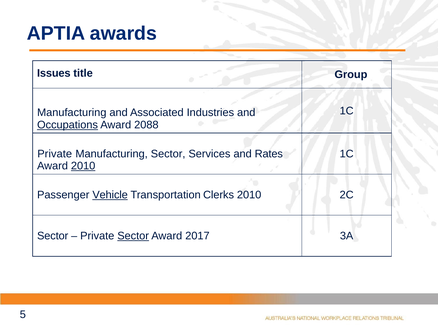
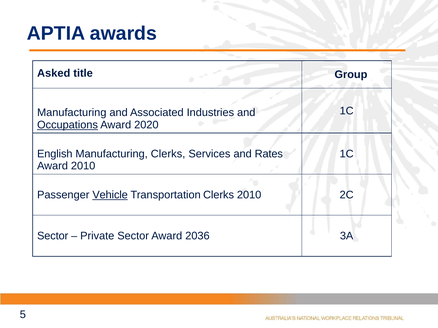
Issues: Issues -> Asked
2088: 2088 -> 2020
Private at (55, 154): Private -> English
Manufacturing Sector: Sector -> Clerks
2010 at (83, 166) underline: present -> none
Sector at (133, 236) underline: present -> none
2017: 2017 -> 2036
